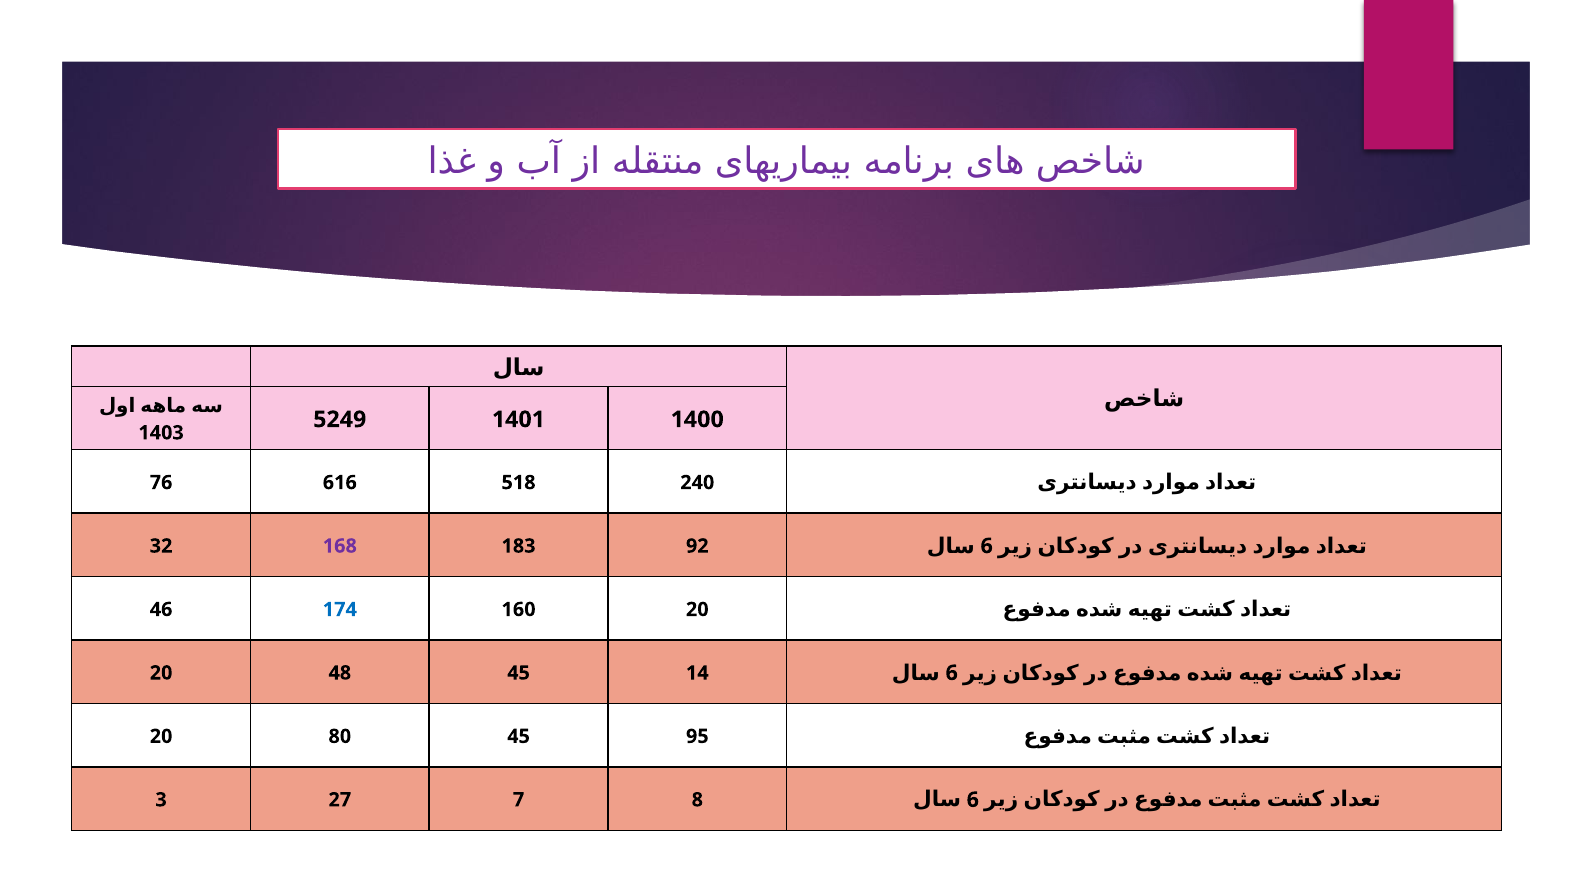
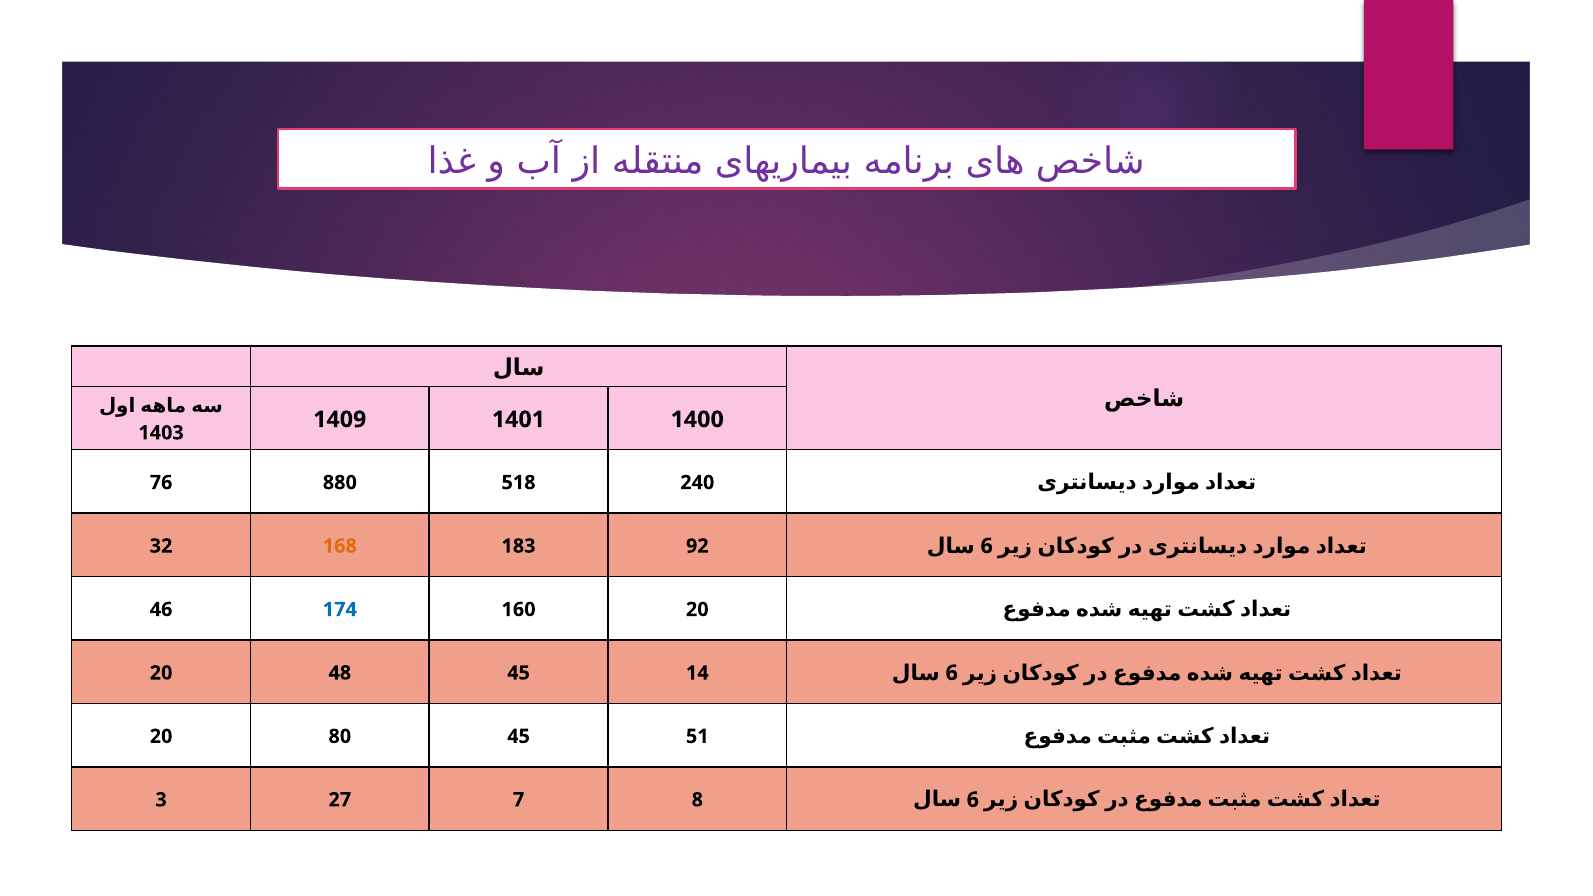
5249: 5249 -> 1409
616: 616 -> 880
168 colour: purple -> orange
95: 95 -> 51
